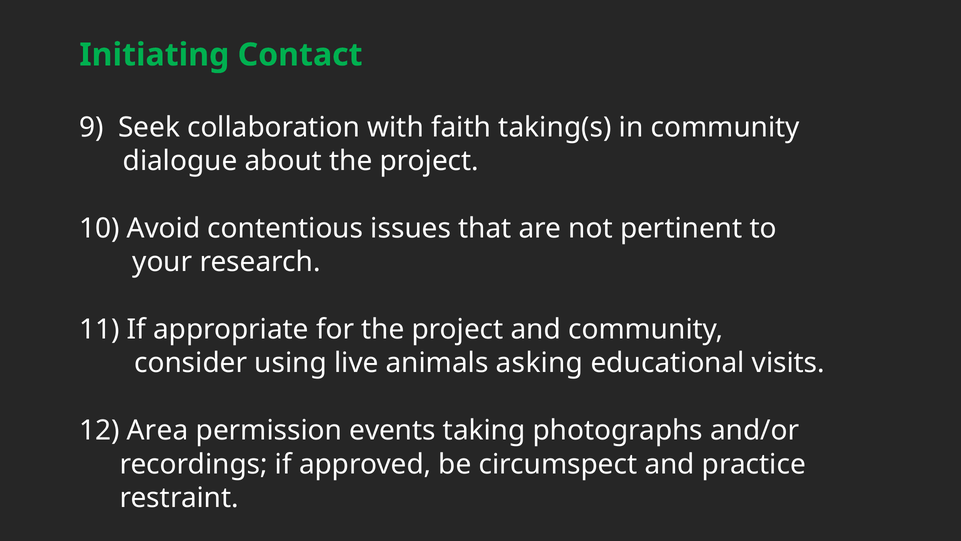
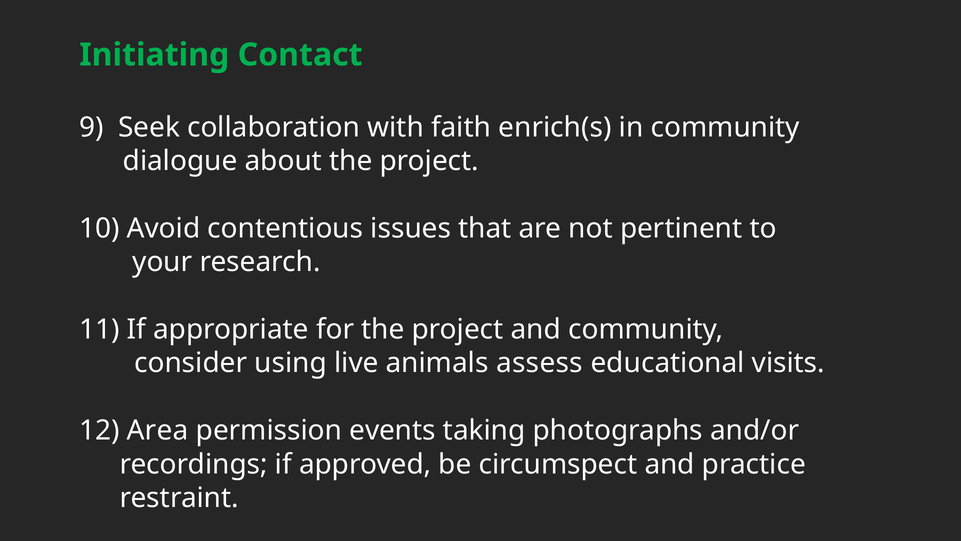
taking(s: taking(s -> enrich(s
asking: asking -> assess
